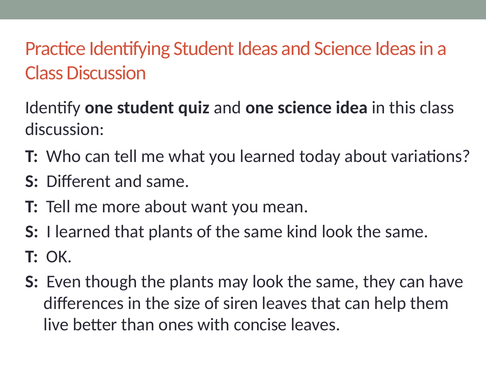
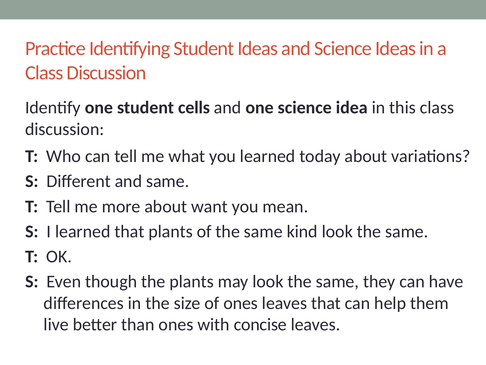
quiz: quiz -> cells
of siren: siren -> ones
